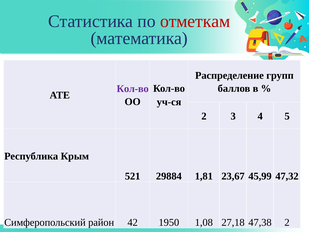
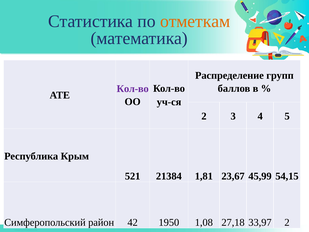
отметкам colour: red -> orange
29884: 29884 -> 21384
47,32: 47,32 -> 54,15
47,38: 47,38 -> 33,97
